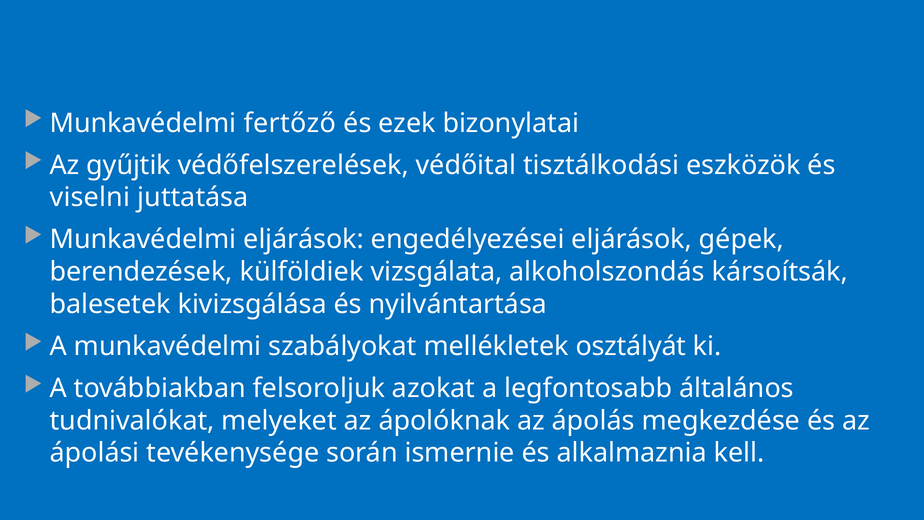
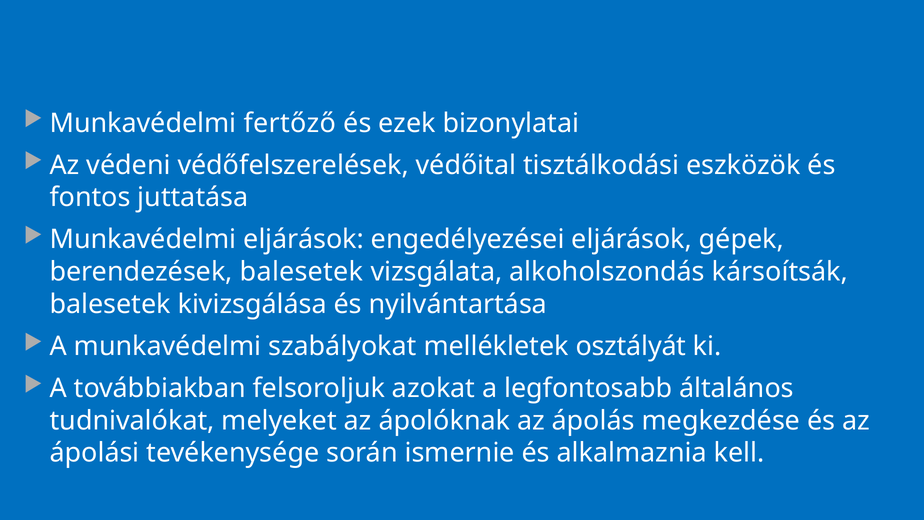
gyűjtik: gyűjtik -> védeni
viselni: viselni -> fontos
berendezések külföldiek: külföldiek -> balesetek
